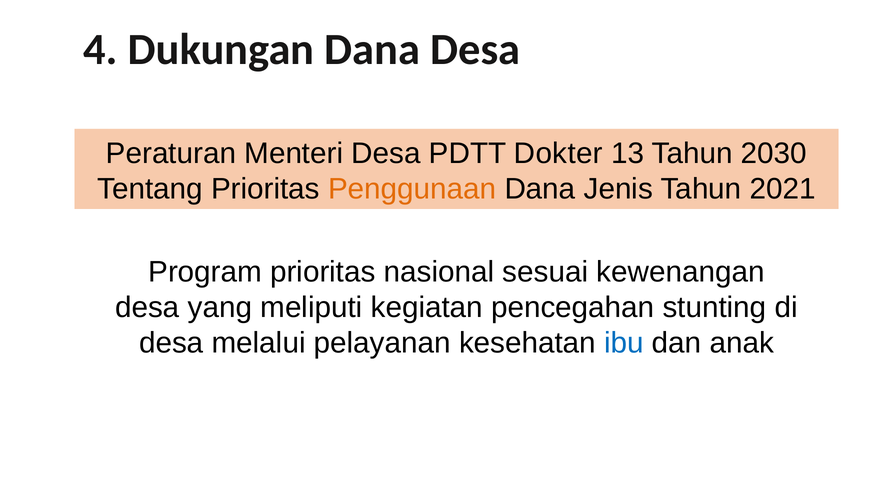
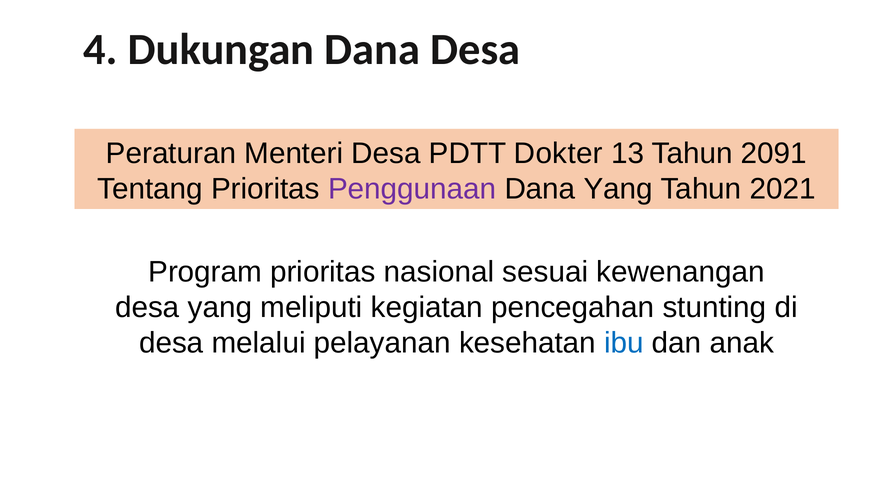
2030: 2030 -> 2091
Penggunaan colour: orange -> purple
Dana Jenis: Jenis -> Yang
